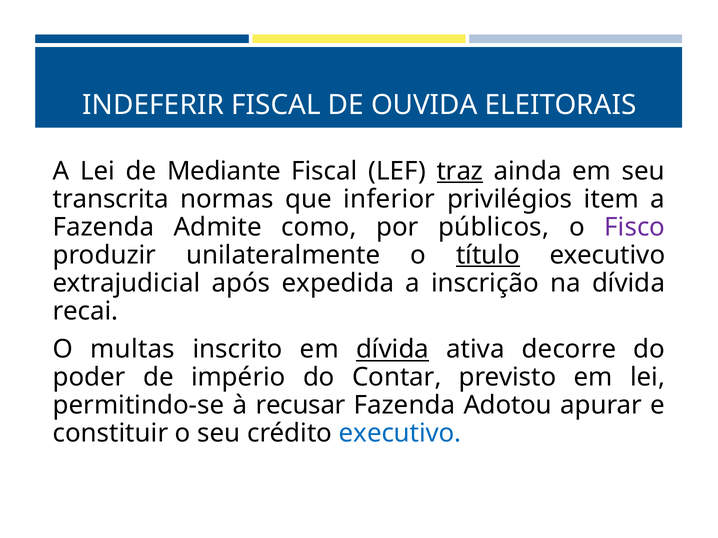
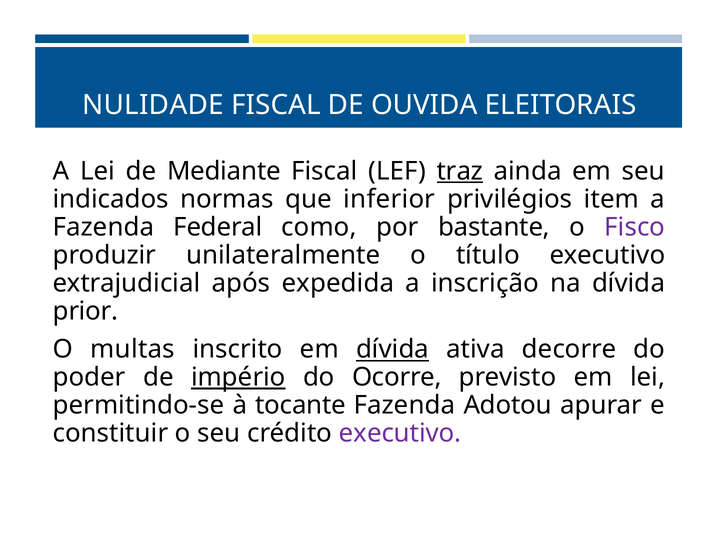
INDEFERIR: INDEFERIR -> NULIDADE
transcrita: transcrita -> indicados
Admite: Admite -> Federal
públicos: públicos -> bastante
título underline: present -> none
recai: recai -> prior
império underline: none -> present
Contar: Contar -> Ocorre
recusar: recusar -> tocante
executivo at (400, 434) colour: blue -> purple
